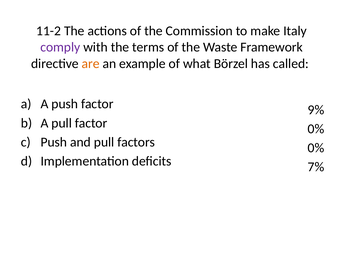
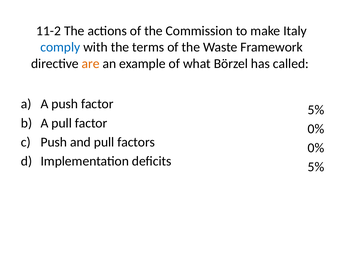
comply colour: purple -> blue
9% at (316, 110): 9% -> 5%
7% at (316, 167): 7% -> 5%
